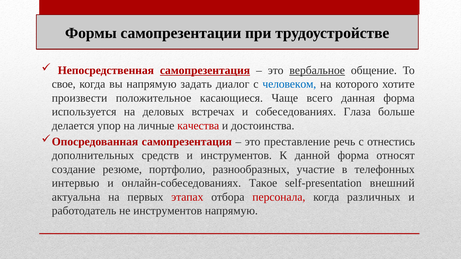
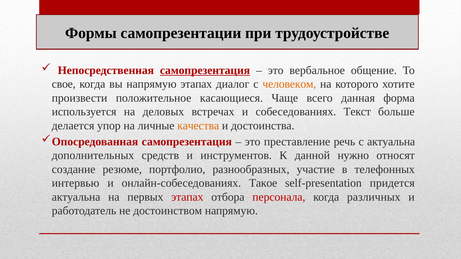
вербальное underline: present -> none
напрямую задать: задать -> этапах
человеком colour: blue -> orange
Глаза: Глаза -> Текст
качества colour: red -> orange
с отнестись: отнестись -> актуальна
данной форма: форма -> нужно
внешний: внешний -> придется
не инструментов: инструментов -> достоинством
